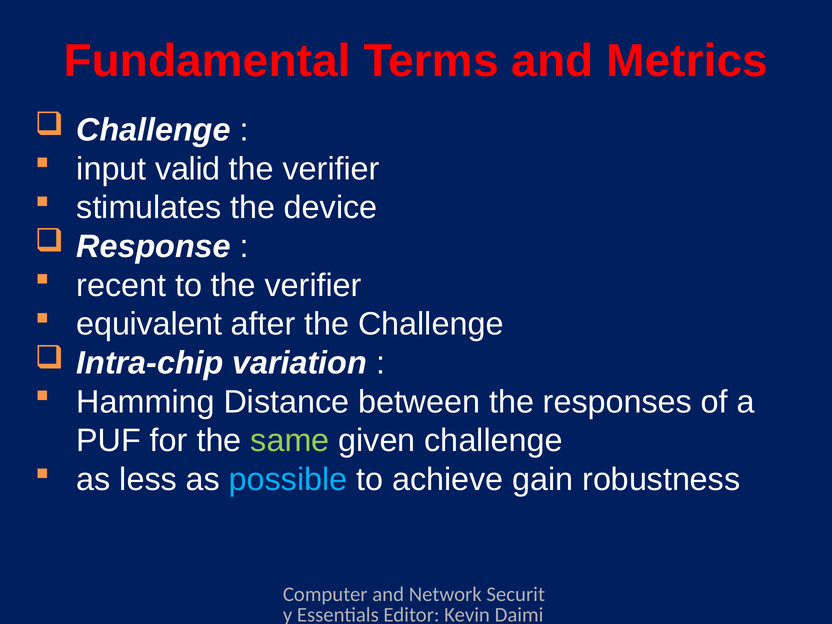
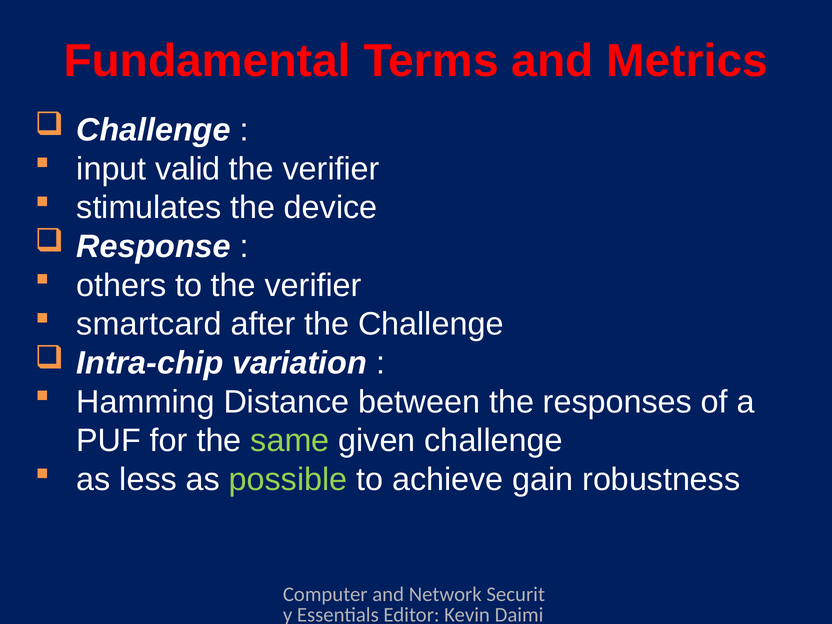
recent: recent -> others
equivalent: equivalent -> smartcard
possible colour: light blue -> light green
